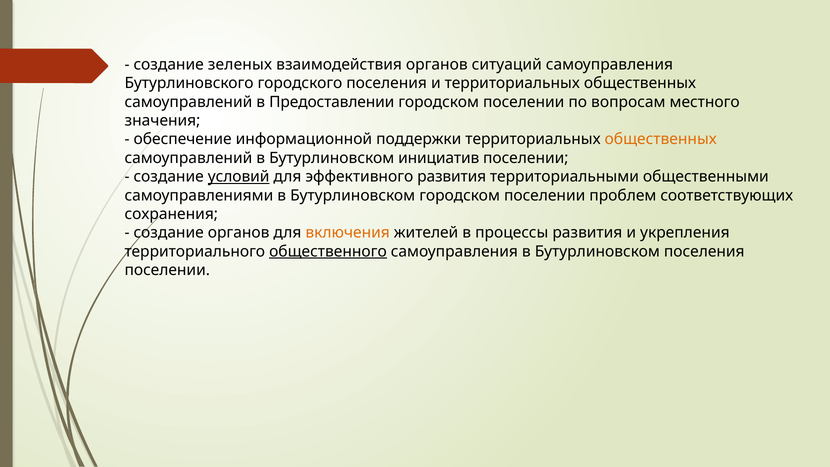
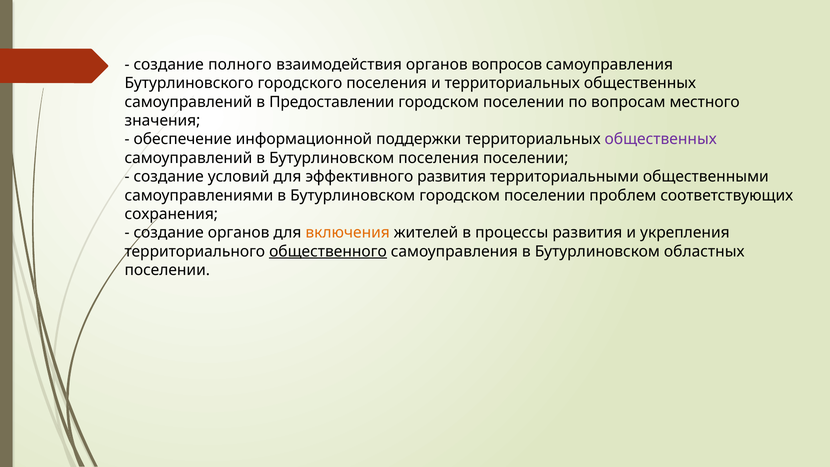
зеленых: зеленых -> полного
ситуаций: ситуаций -> вопросов
общественных at (661, 139) colour: orange -> purple
Бутурлиновском инициатив: инициатив -> поселения
условий underline: present -> none
Бутурлиновском поселения: поселения -> областных
